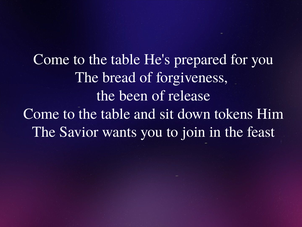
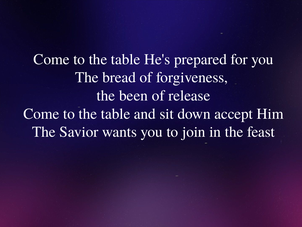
tokens: tokens -> accept
